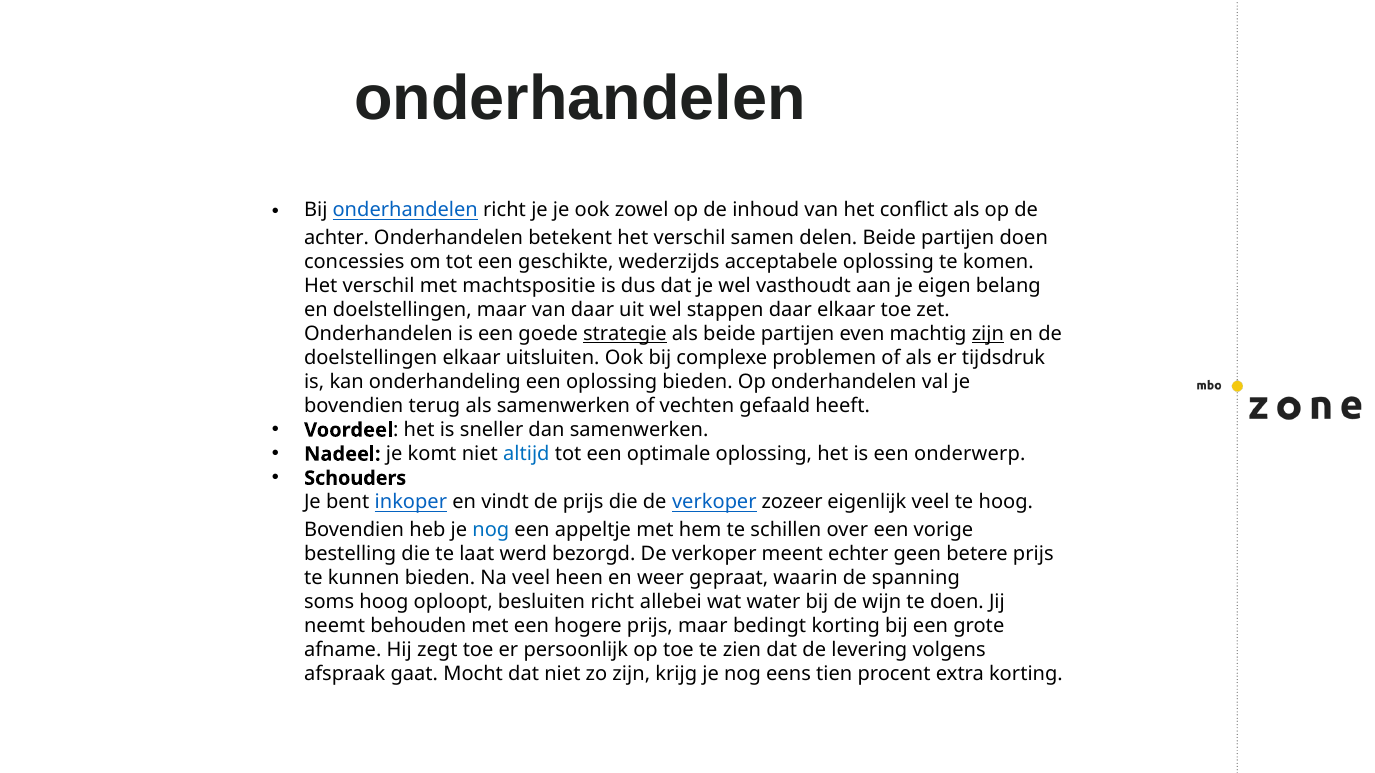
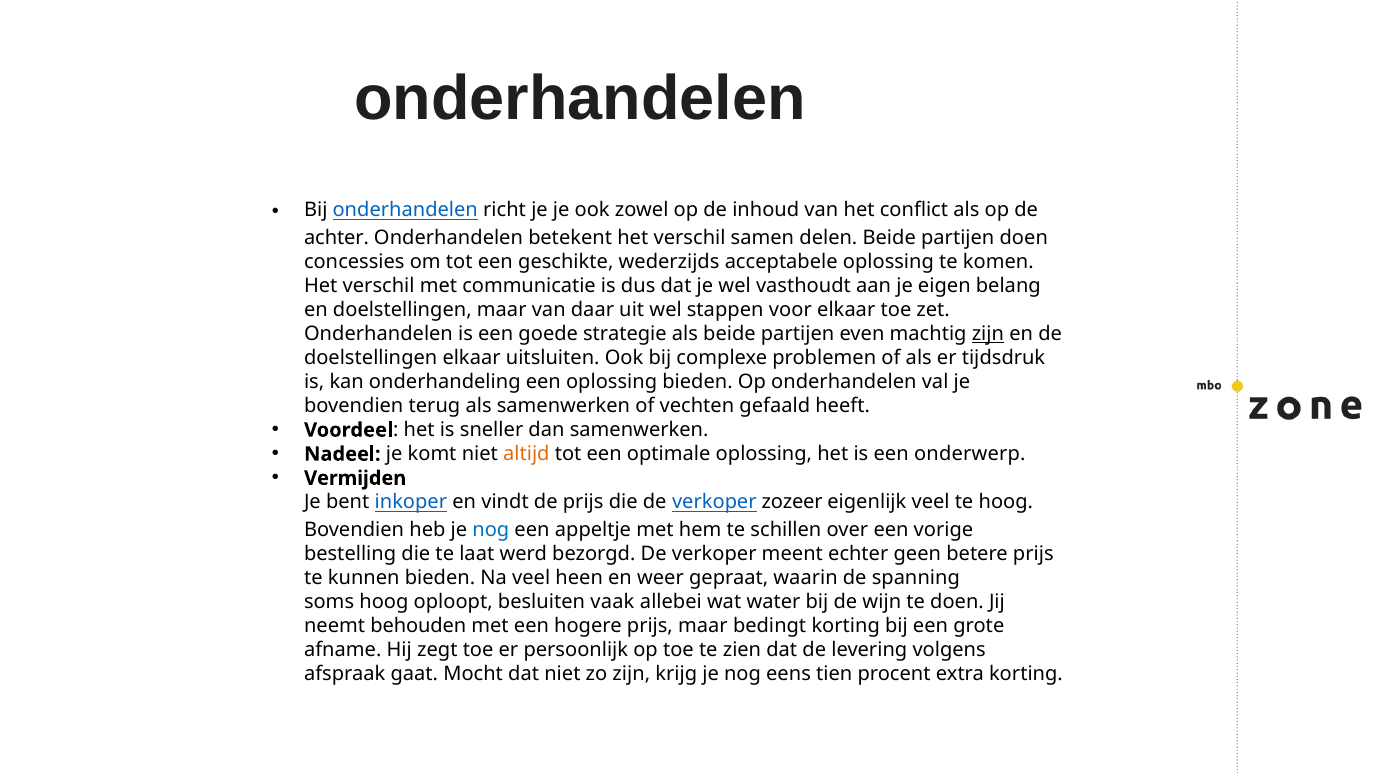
machtspositie: machtspositie -> communicatie
stappen daar: daar -> voor
strategie underline: present -> none
altijd colour: blue -> orange
Schouders: Schouders -> Vermijden
besluiten richt: richt -> vaak
